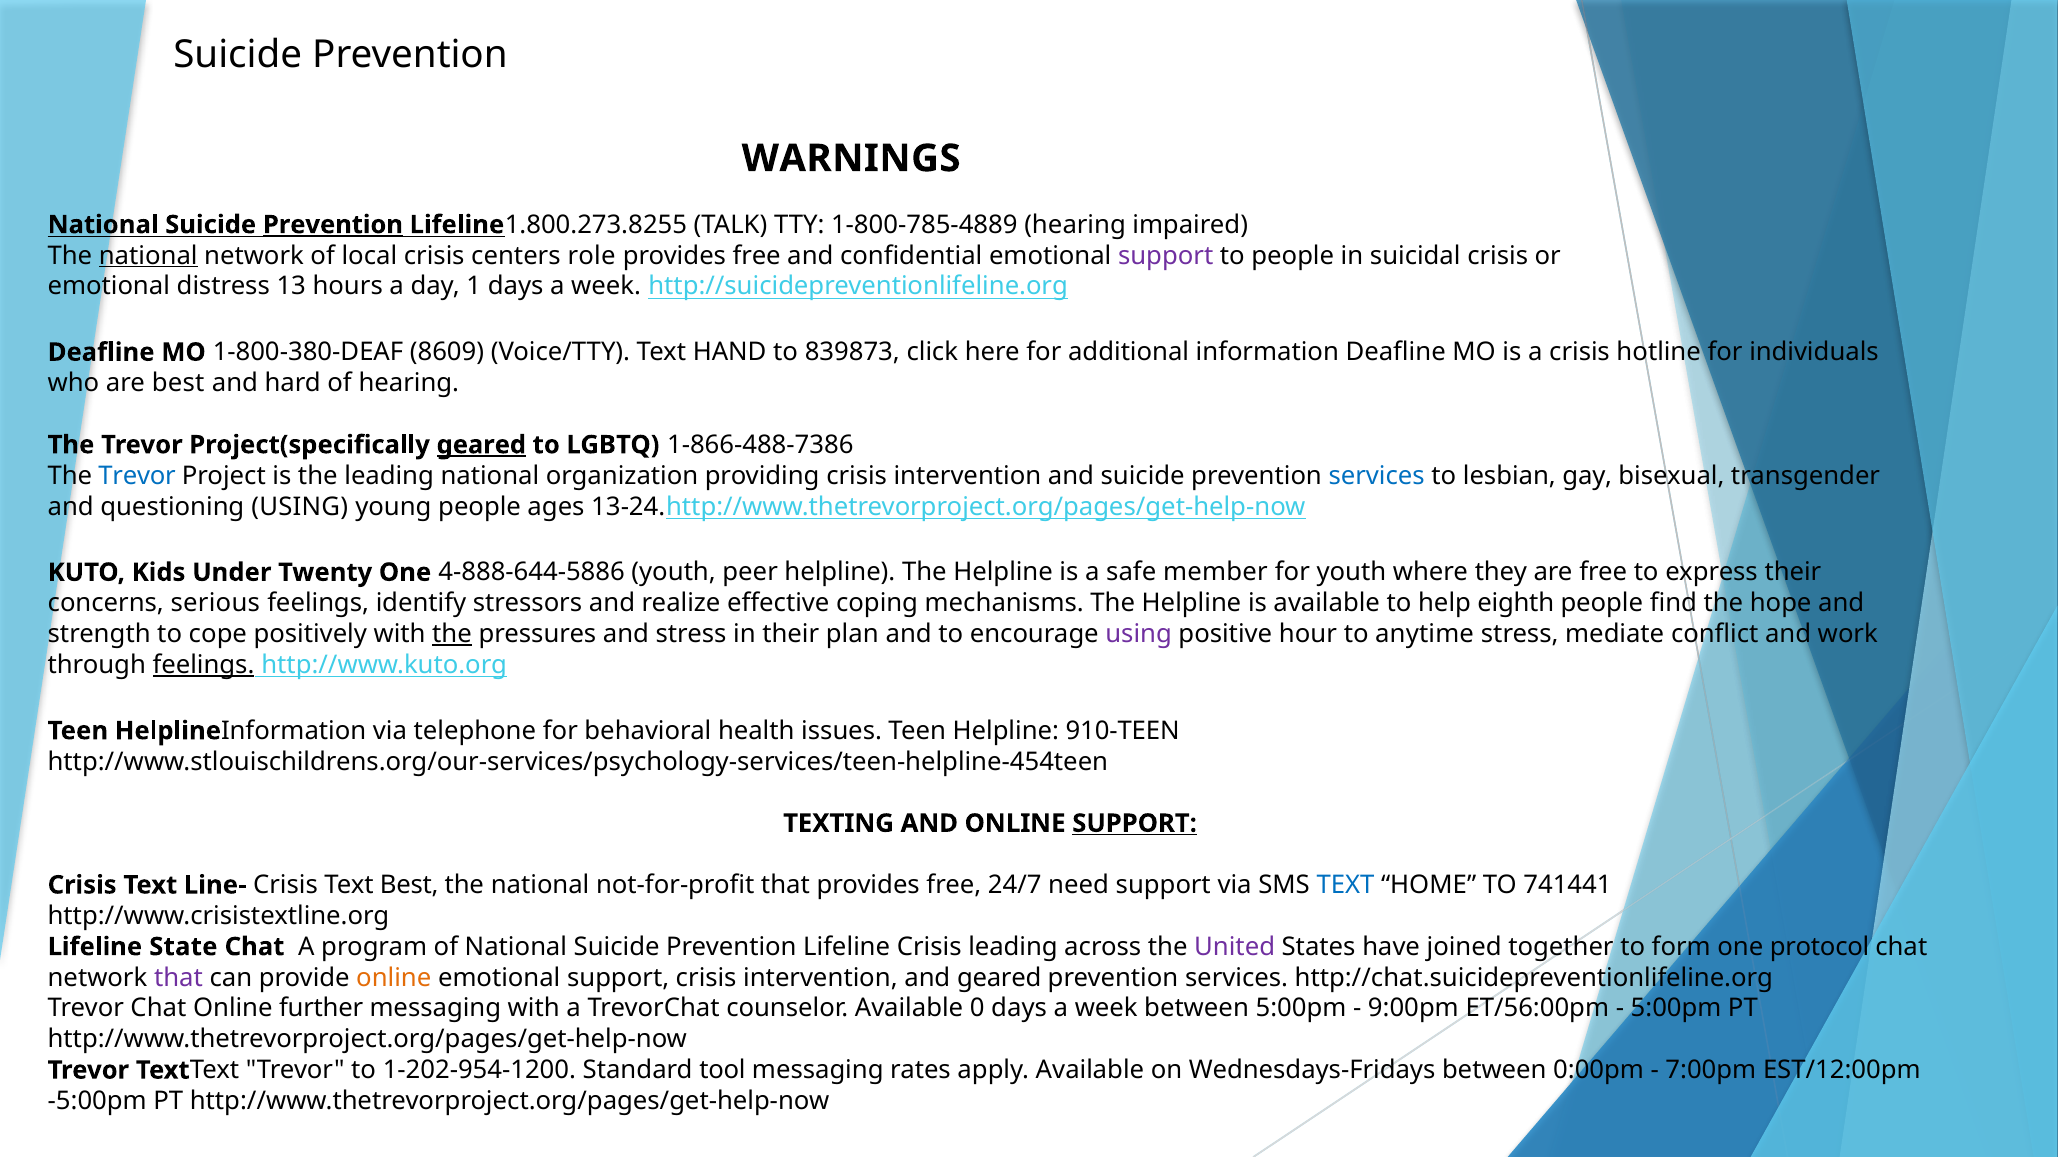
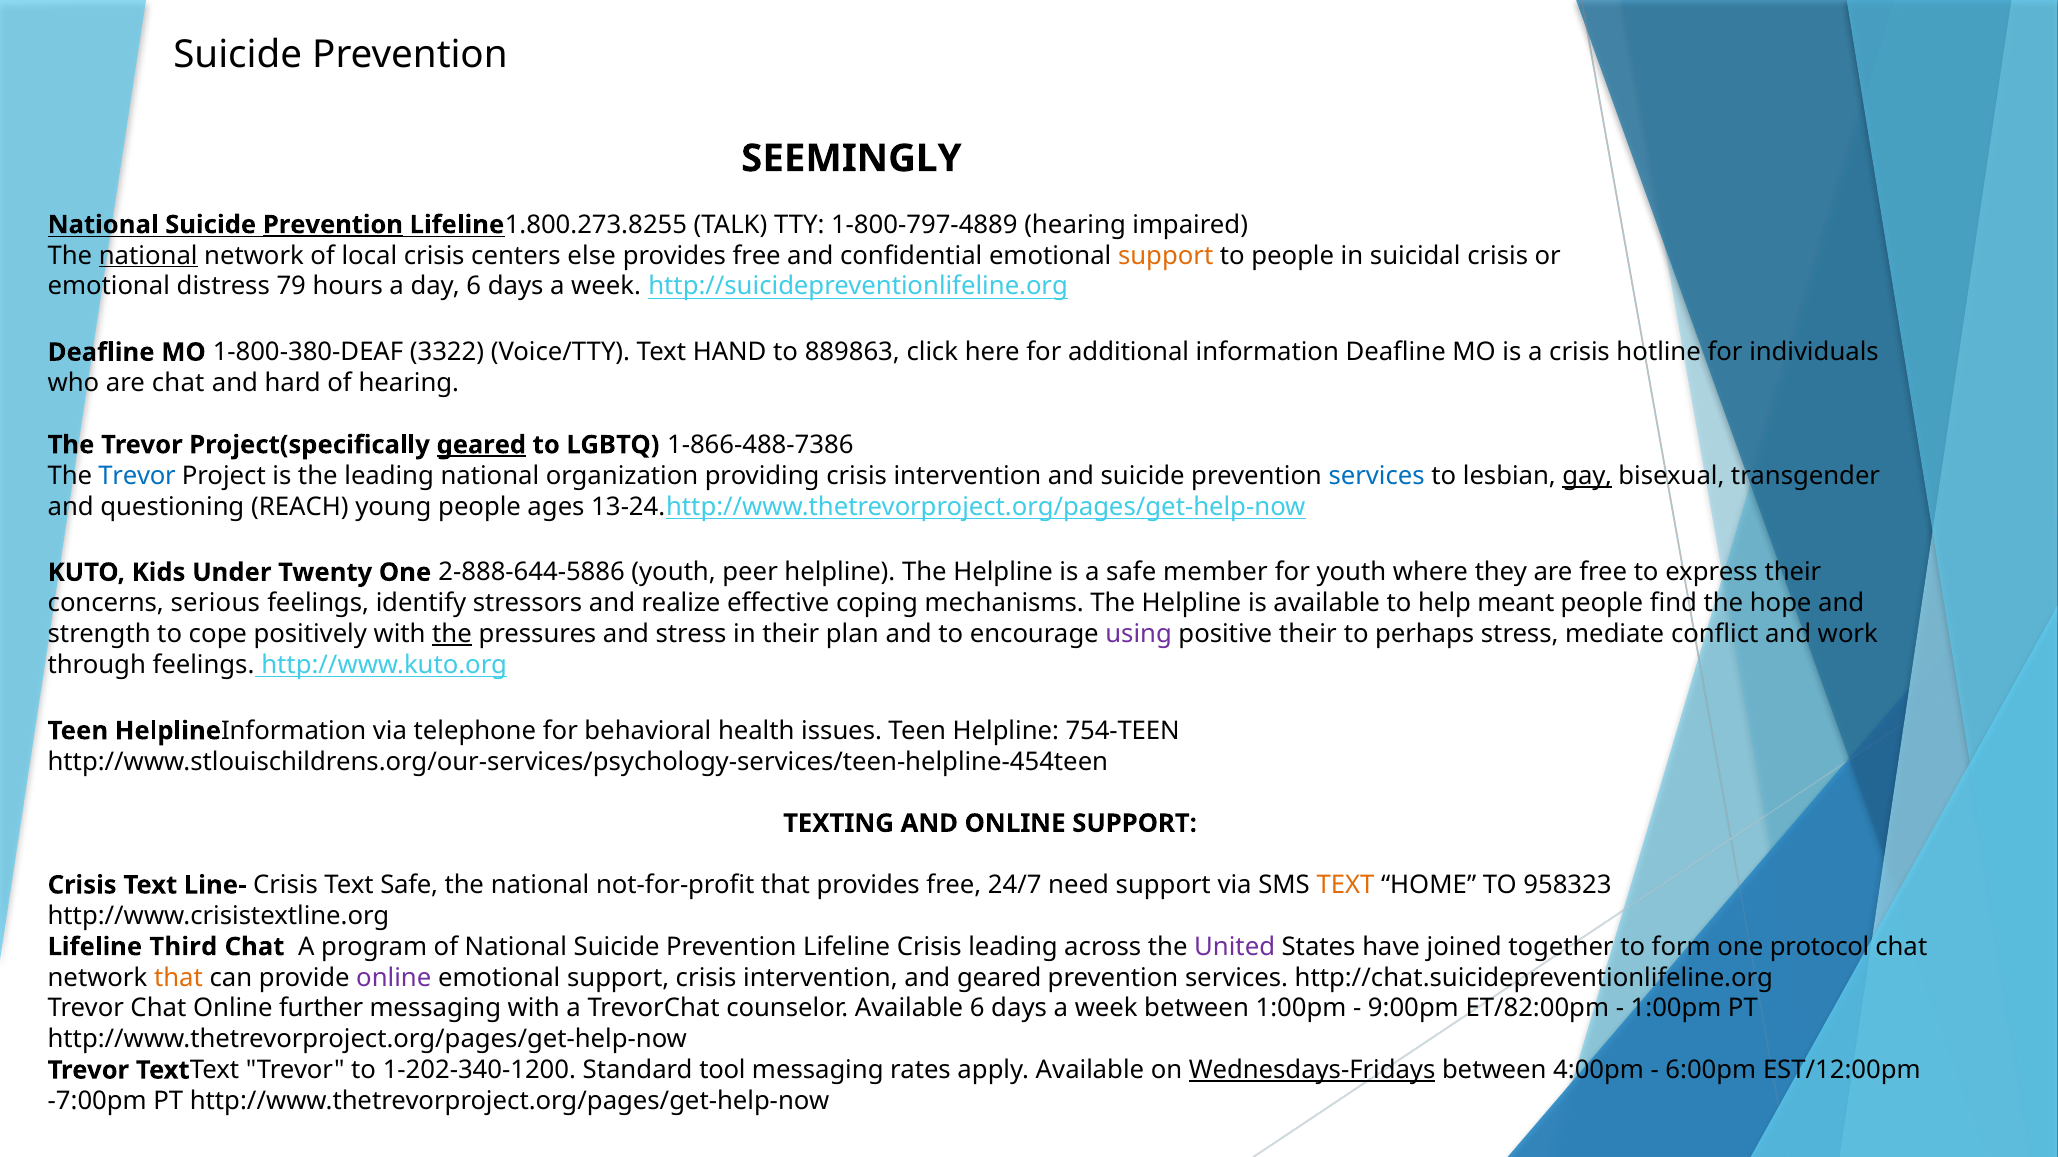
WARNINGS: WARNINGS -> SEEMINGLY
1-800-785-4889: 1-800-785-4889 -> 1-800-797-4889
role: role -> else
support at (1166, 256) colour: purple -> orange
13: 13 -> 79
day 1: 1 -> 6
8609: 8609 -> 3322
839873: 839873 -> 889863
are best: best -> chat
gay underline: none -> present
questioning USING: USING -> REACH
4-888-644-5886: 4-888-644-5886 -> 2-888-644-5886
eighth: eighth -> meant
positive hour: hour -> their
anytime: anytime -> perhaps
feelings at (203, 665) underline: present -> none
910-TEEN: 910-TEEN -> 754-TEEN
SUPPORT at (1135, 824) underline: present -> none
Text Best: Best -> Safe
TEXT at (1346, 886) colour: blue -> orange
741441: 741441 -> 958323
State: State -> Third
that at (178, 978) colour: purple -> orange
online at (394, 978) colour: orange -> purple
Available 0: 0 -> 6
between 5:00pm: 5:00pm -> 1:00pm
ET/56:00pm: ET/56:00pm -> ET/82:00pm
5:00pm at (1676, 1009): 5:00pm -> 1:00pm
1-202-954-1200: 1-202-954-1200 -> 1-202-340-1200
Wednesdays-Fridays underline: none -> present
0:00pm: 0:00pm -> 4:00pm
7:00pm: 7:00pm -> 6:00pm
-5:00pm: -5:00pm -> -7:00pm
